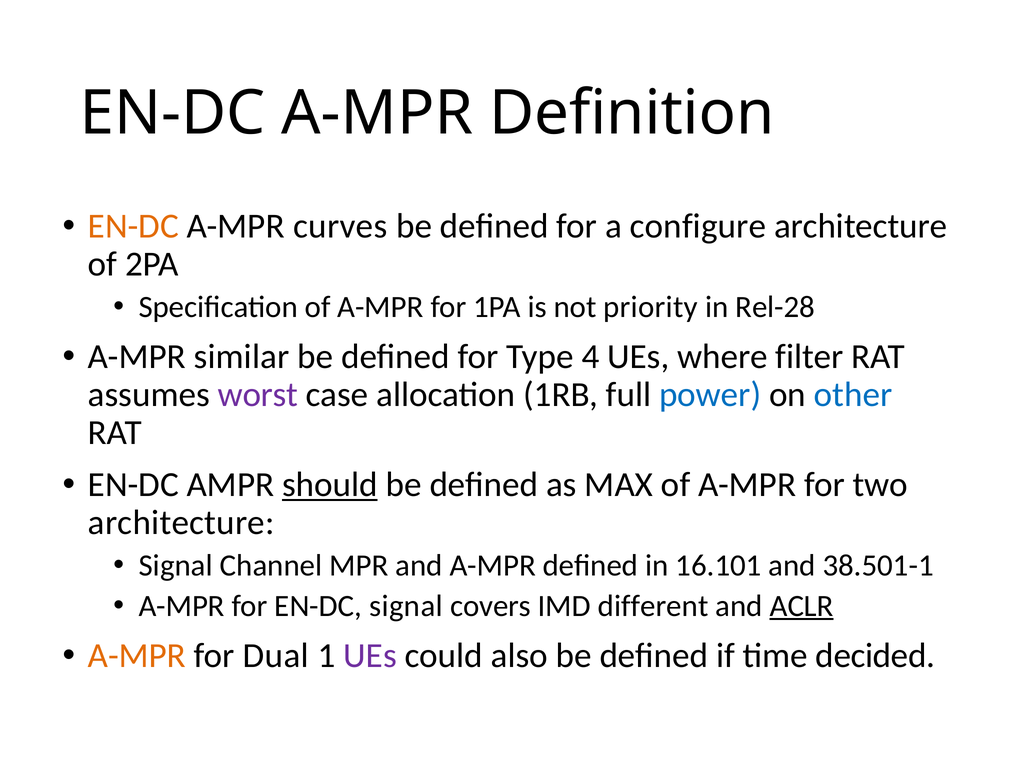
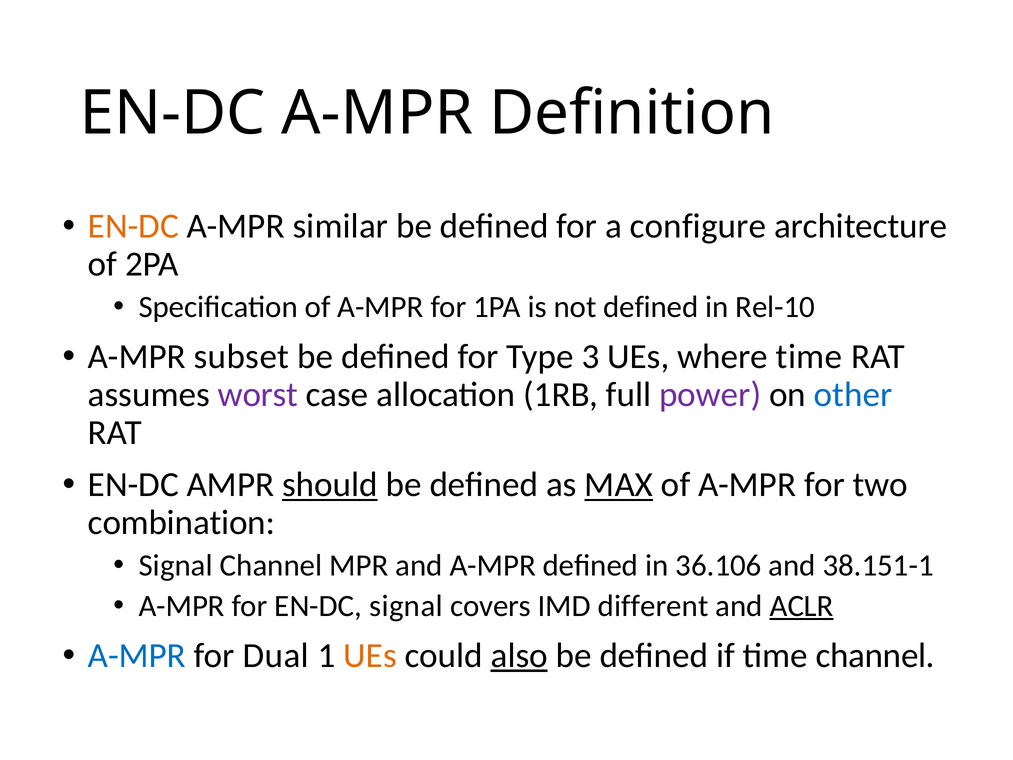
curves: curves -> similar
not priority: priority -> defined
Rel-28: Rel-28 -> Rel-10
similar: similar -> subset
4: 4 -> 3
where filter: filter -> time
power colour: blue -> purple
MAX underline: none -> present
architecture at (181, 522): architecture -> combination
16.101: 16.101 -> 36.106
38.501-1: 38.501-1 -> 38.151-1
A-MPR at (137, 655) colour: orange -> blue
UEs at (370, 655) colour: purple -> orange
also underline: none -> present
time decided: decided -> channel
